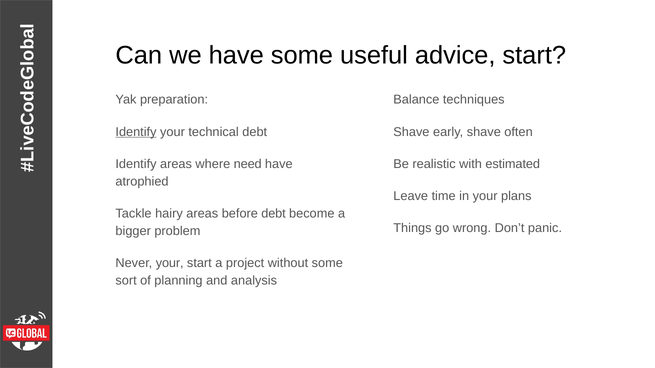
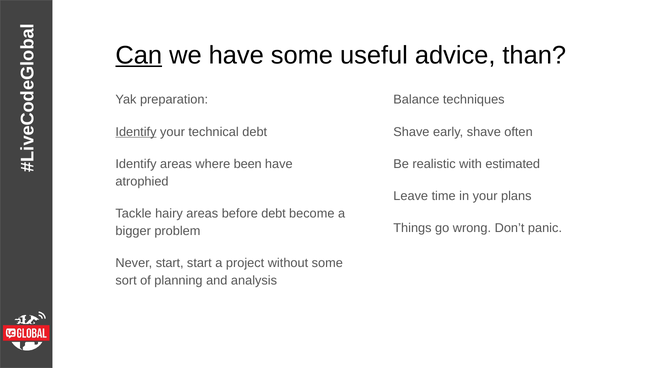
Can underline: none -> present
advice start: start -> than
need: need -> been
Never your: your -> start
